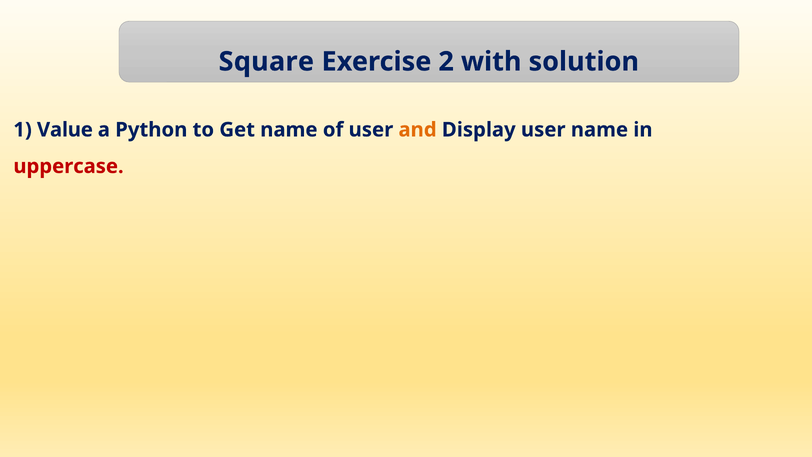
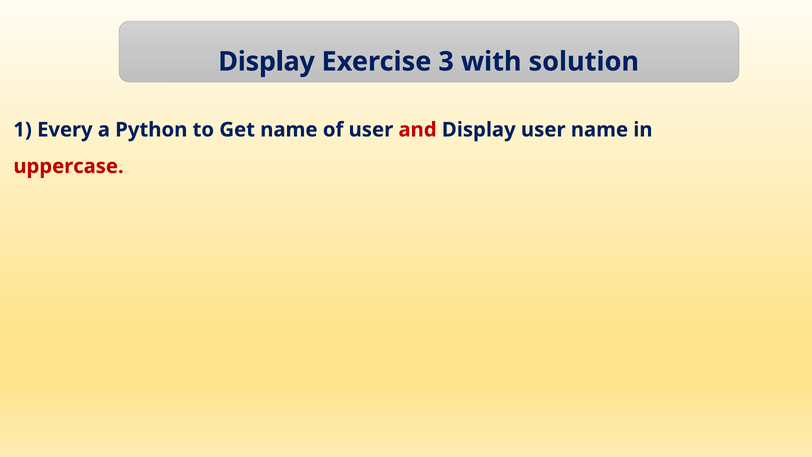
Square at (266, 62): Square -> Display
2: 2 -> 3
Value: Value -> Every
and colour: orange -> red
